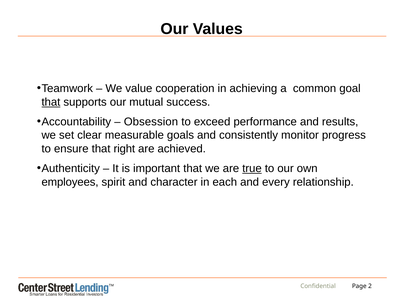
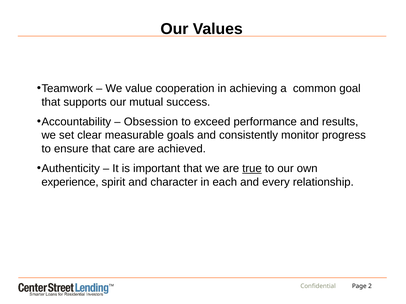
that at (51, 102) underline: present -> none
right: right -> care
employees: employees -> experience
